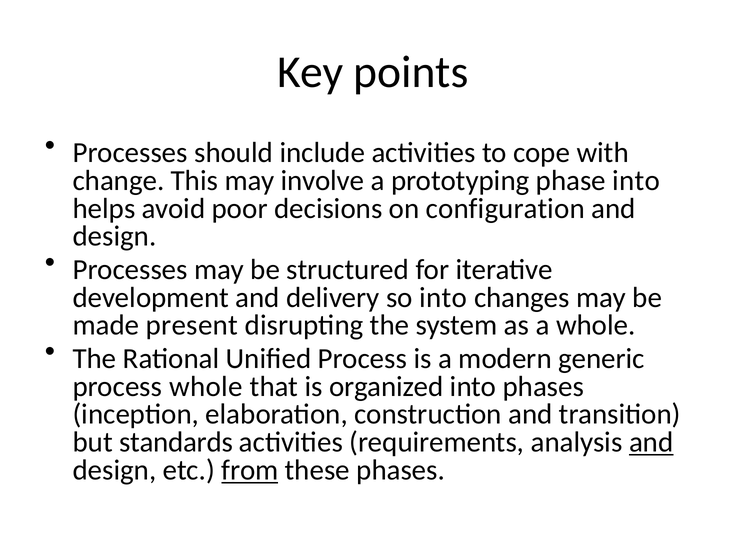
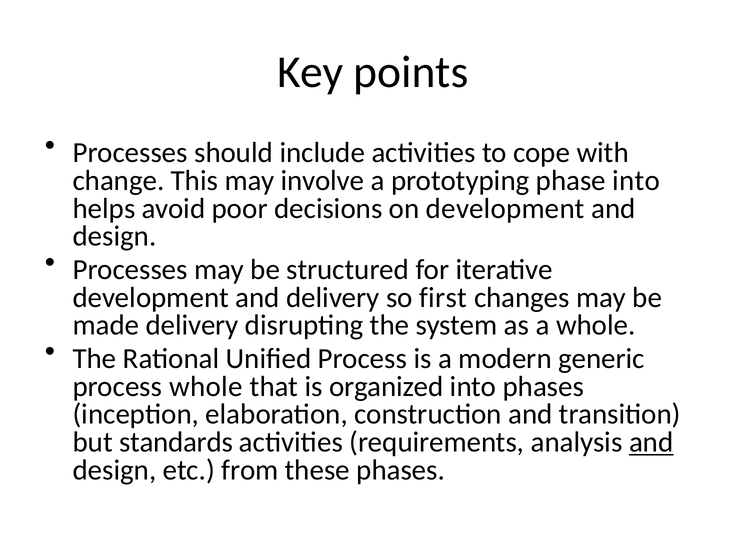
on configuration: configuration -> development
so into: into -> first
made present: present -> delivery
from underline: present -> none
